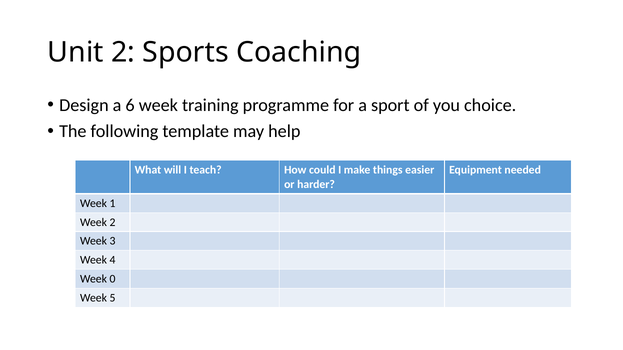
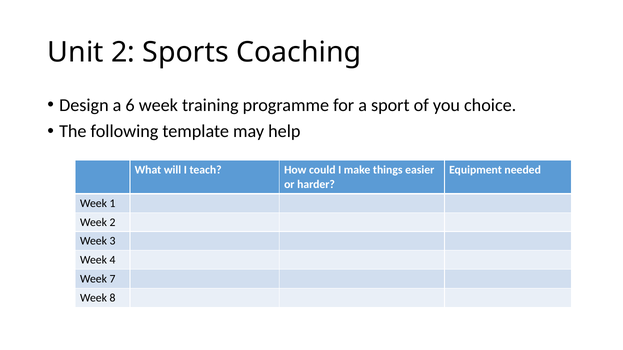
0: 0 -> 7
5: 5 -> 8
